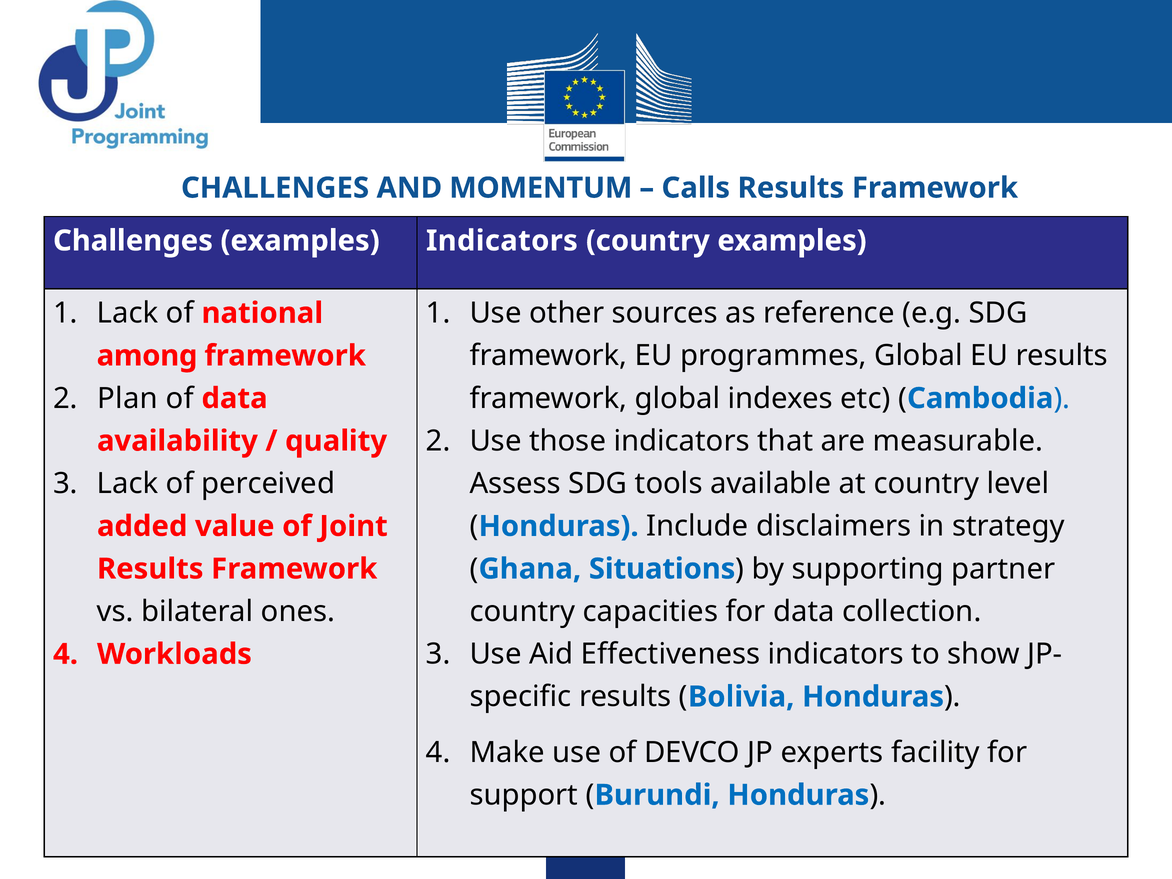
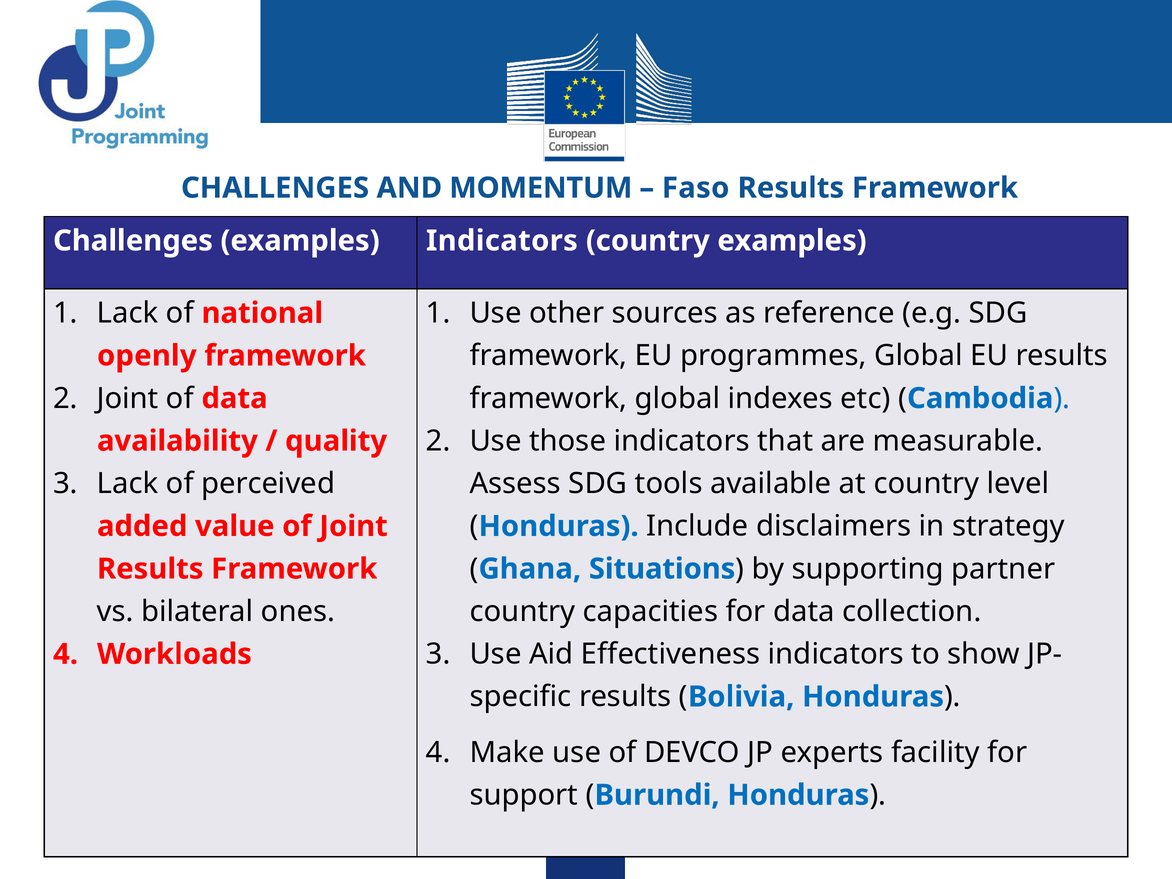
Calls: Calls -> Faso
among: among -> openly
Plan at (128, 398): Plan -> Joint
